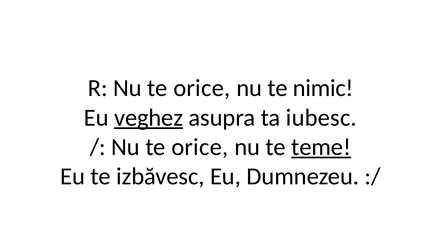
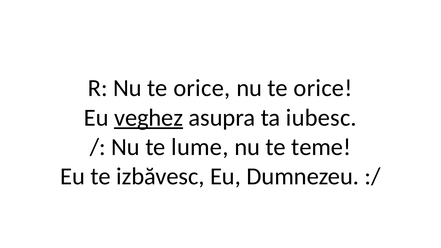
nimic at (323, 88): nimic -> orice
orice at (200, 147): orice -> lume
teme underline: present -> none
